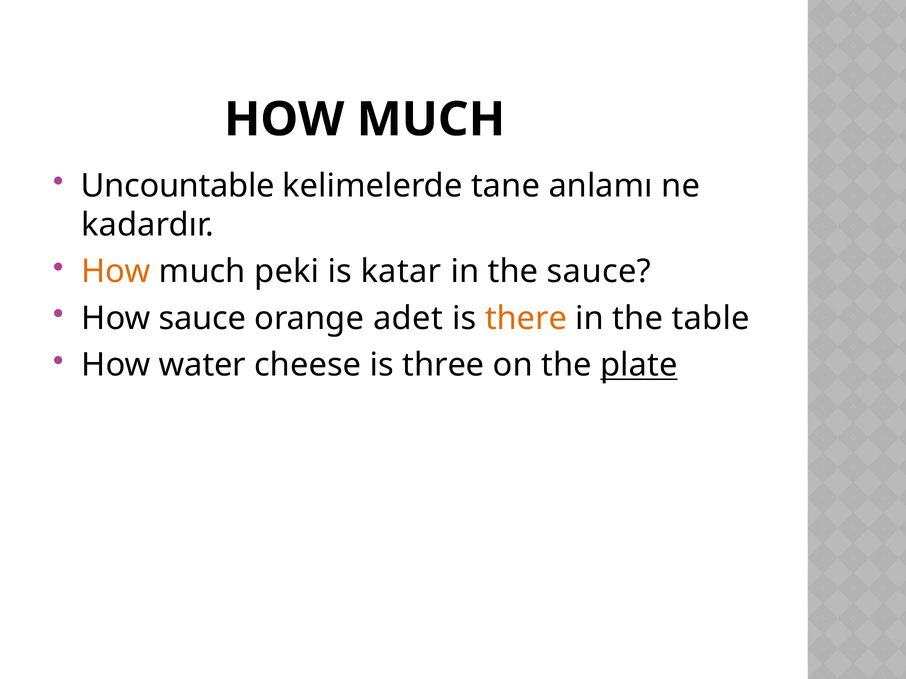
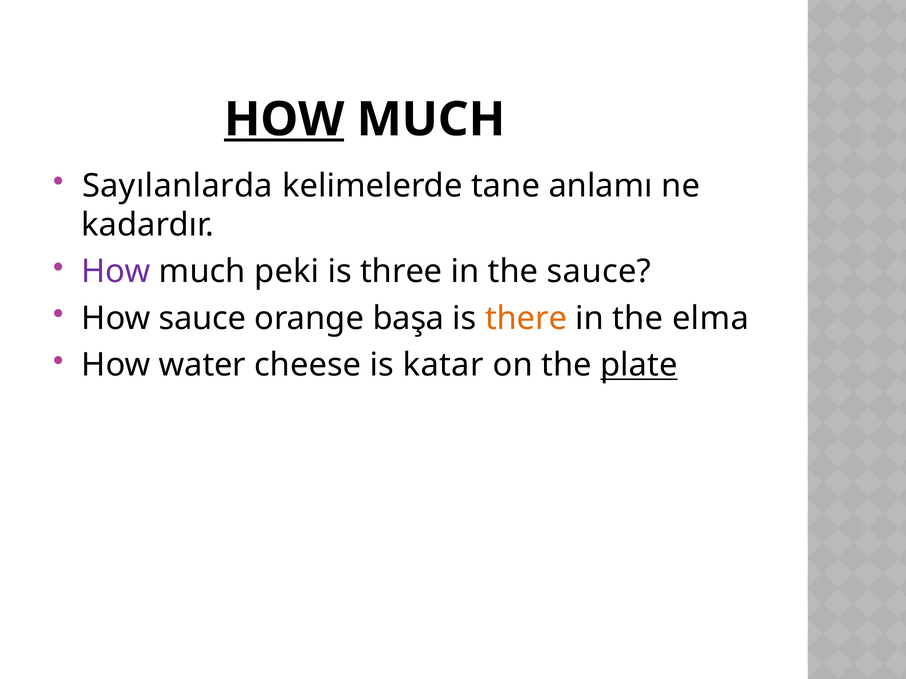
HOW at (284, 120) underline: none -> present
Uncountable: Uncountable -> Sayılanlarda
How at (116, 272) colour: orange -> purple
katar: katar -> three
adet: adet -> başa
table: table -> elma
three: three -> katar
